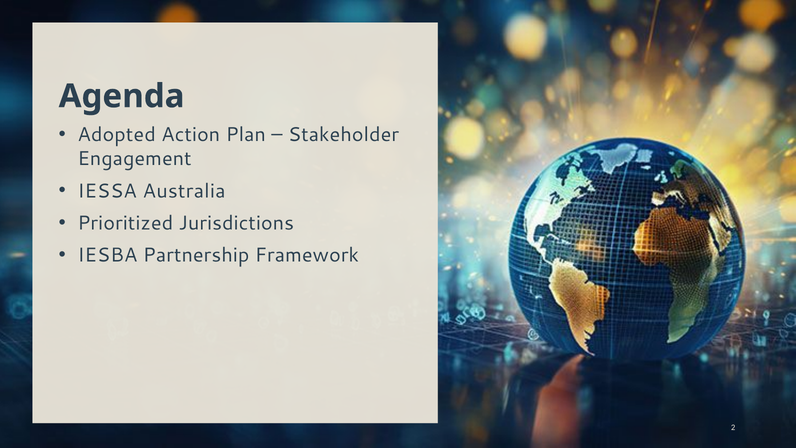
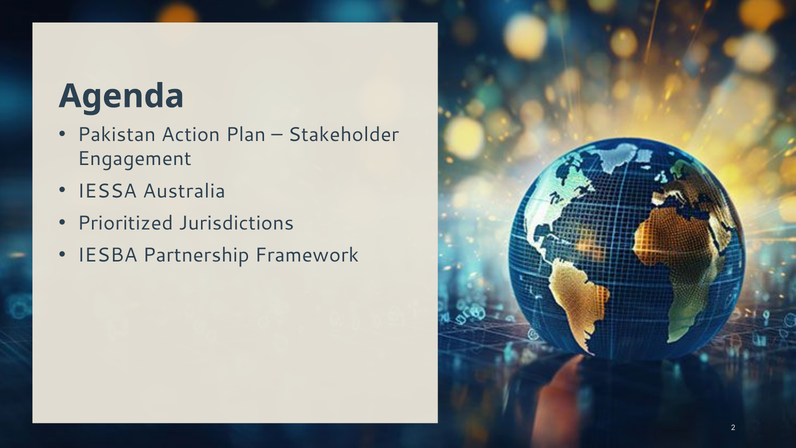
Adopted: Adopted -> Pakistan
